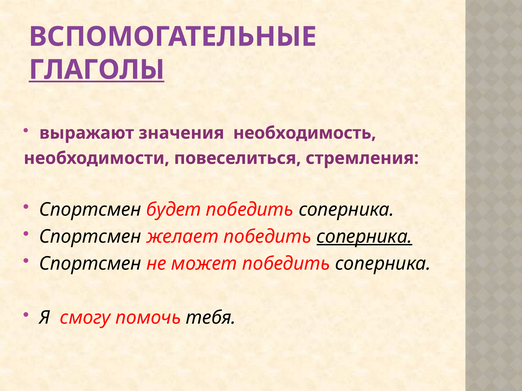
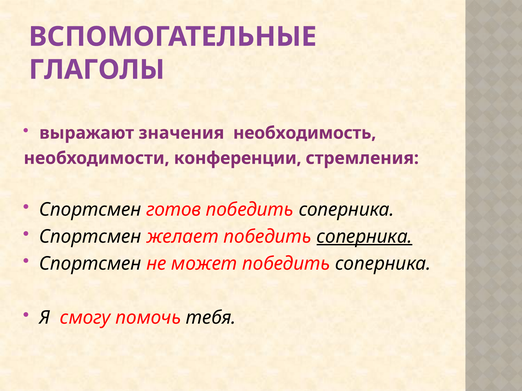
ГЛАГОЛЫ underline: present -> none
повеселиться: повеселиться -> конференции
будет: будет -> готов
